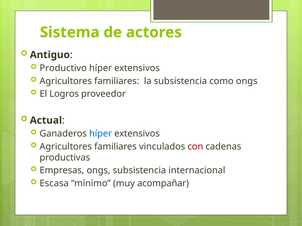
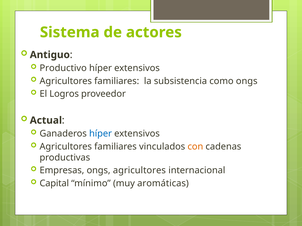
con colour: red -> orange
ongs subsistencia: subsistencia -> agricultores
Escasa: Escasa -> Capital
acompañar: acompañar -> aromáticas
